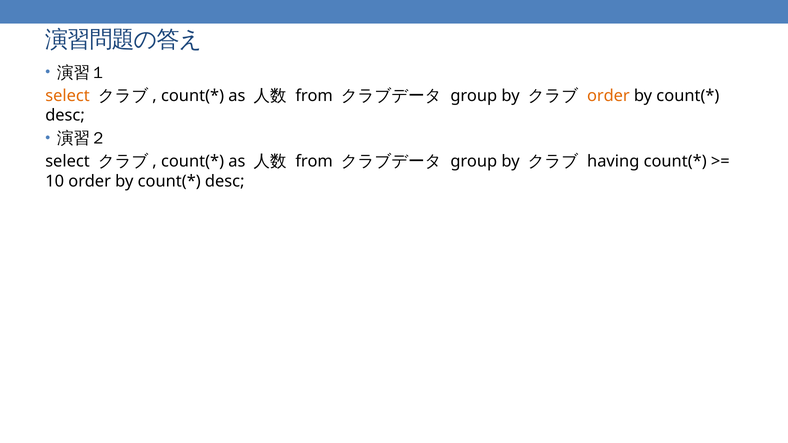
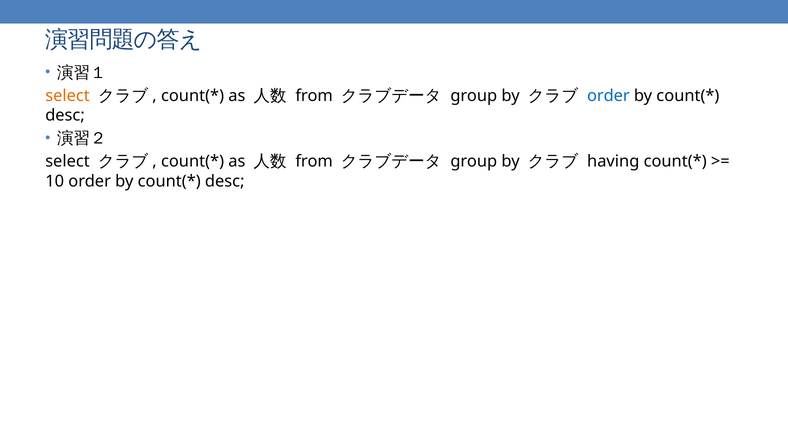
order at (608, 96) colour: orange -> blue
